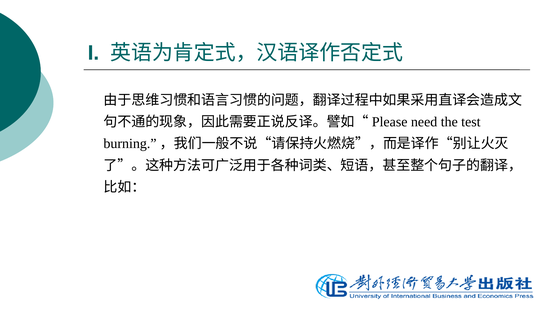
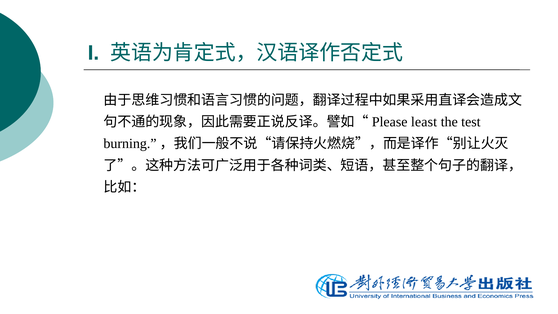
need: need -> least
